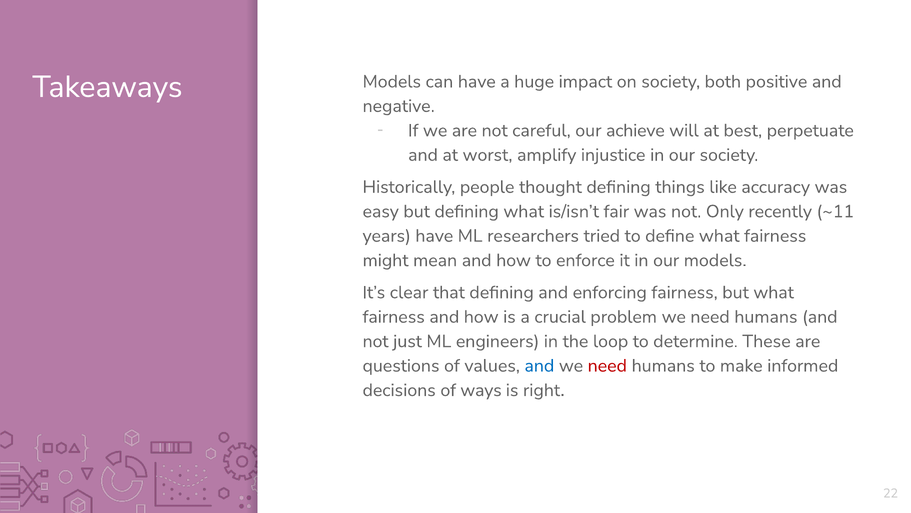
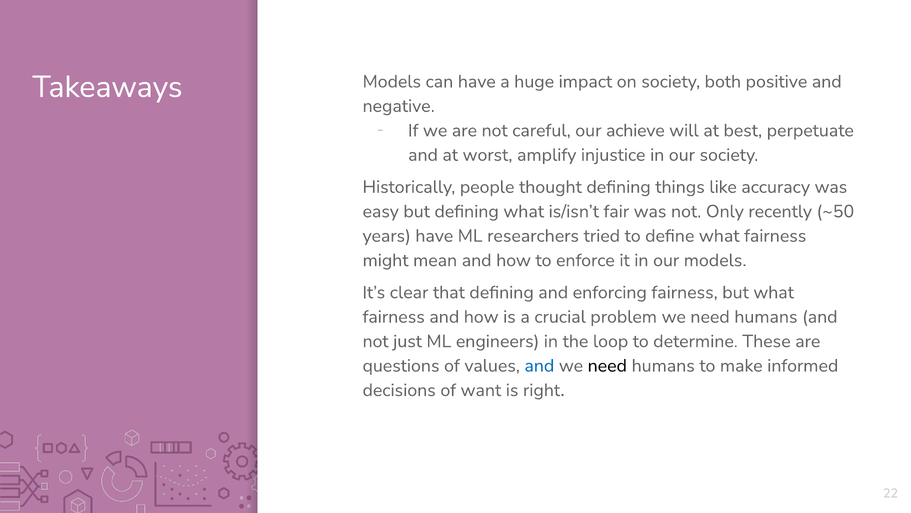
~11: ~11 -> ~50
need at (607, 365) colour: red -> black
ways: ways -> want
